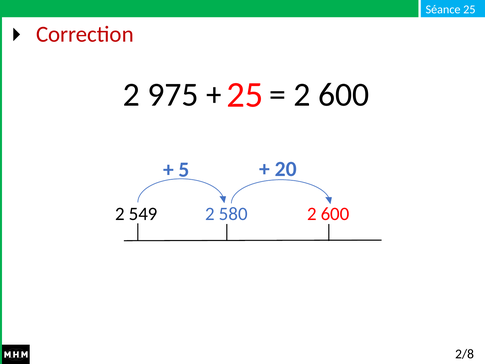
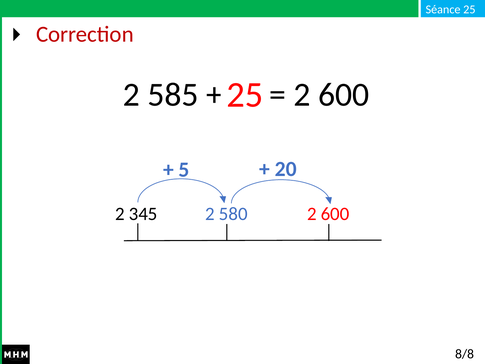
975: 975 -> 585
549: 549 -> 345
2/8: 2/8 -> 8/8
